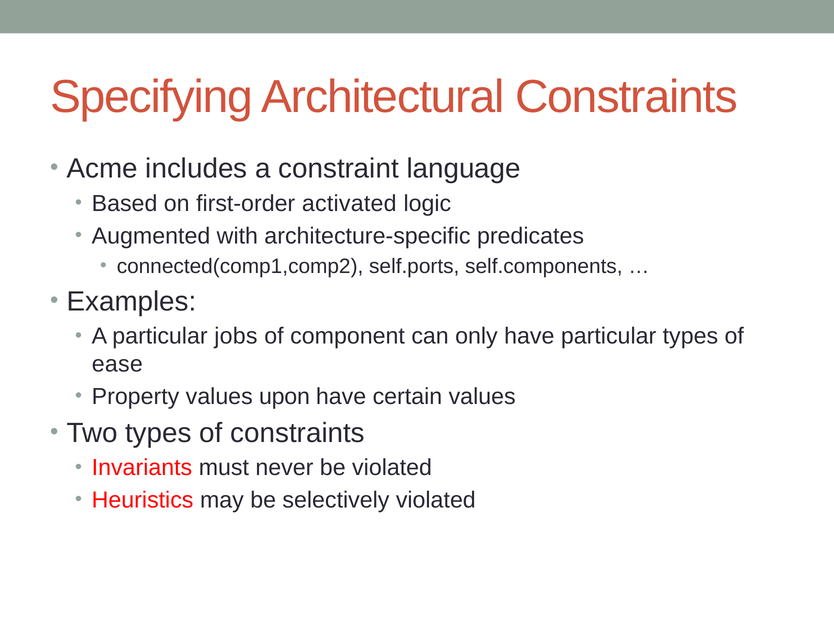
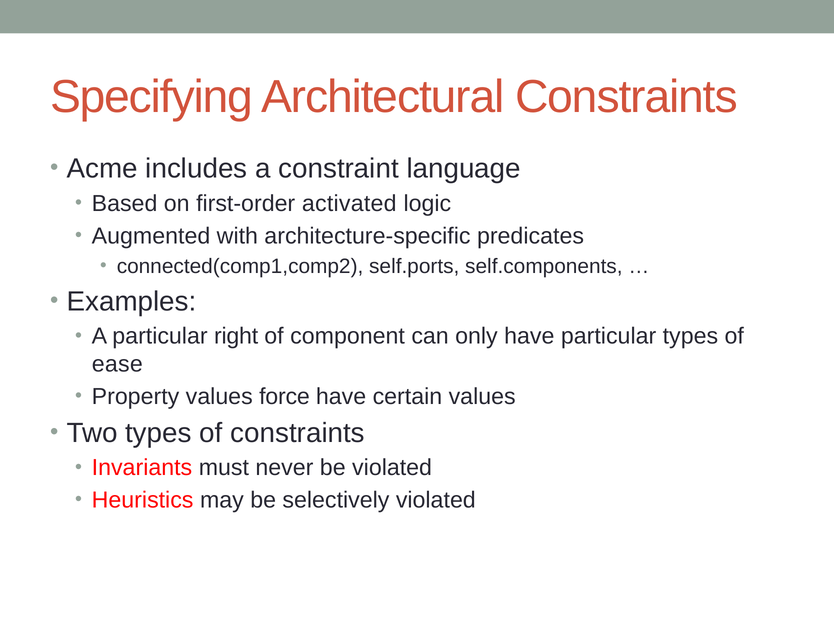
jobs: jobs -> right
upon: upon -> force
